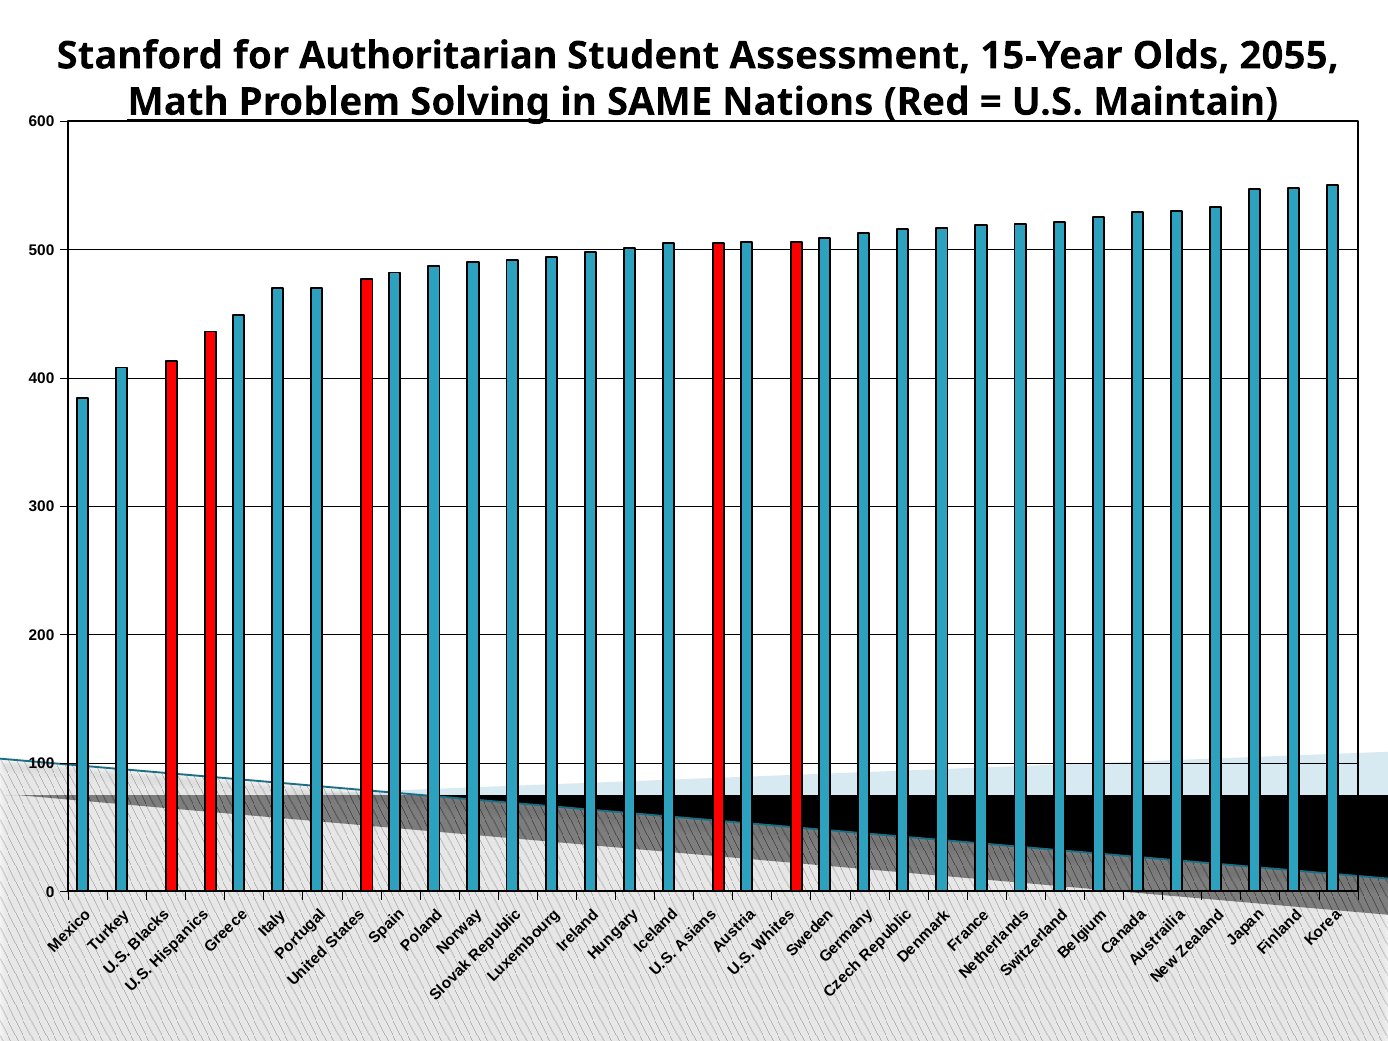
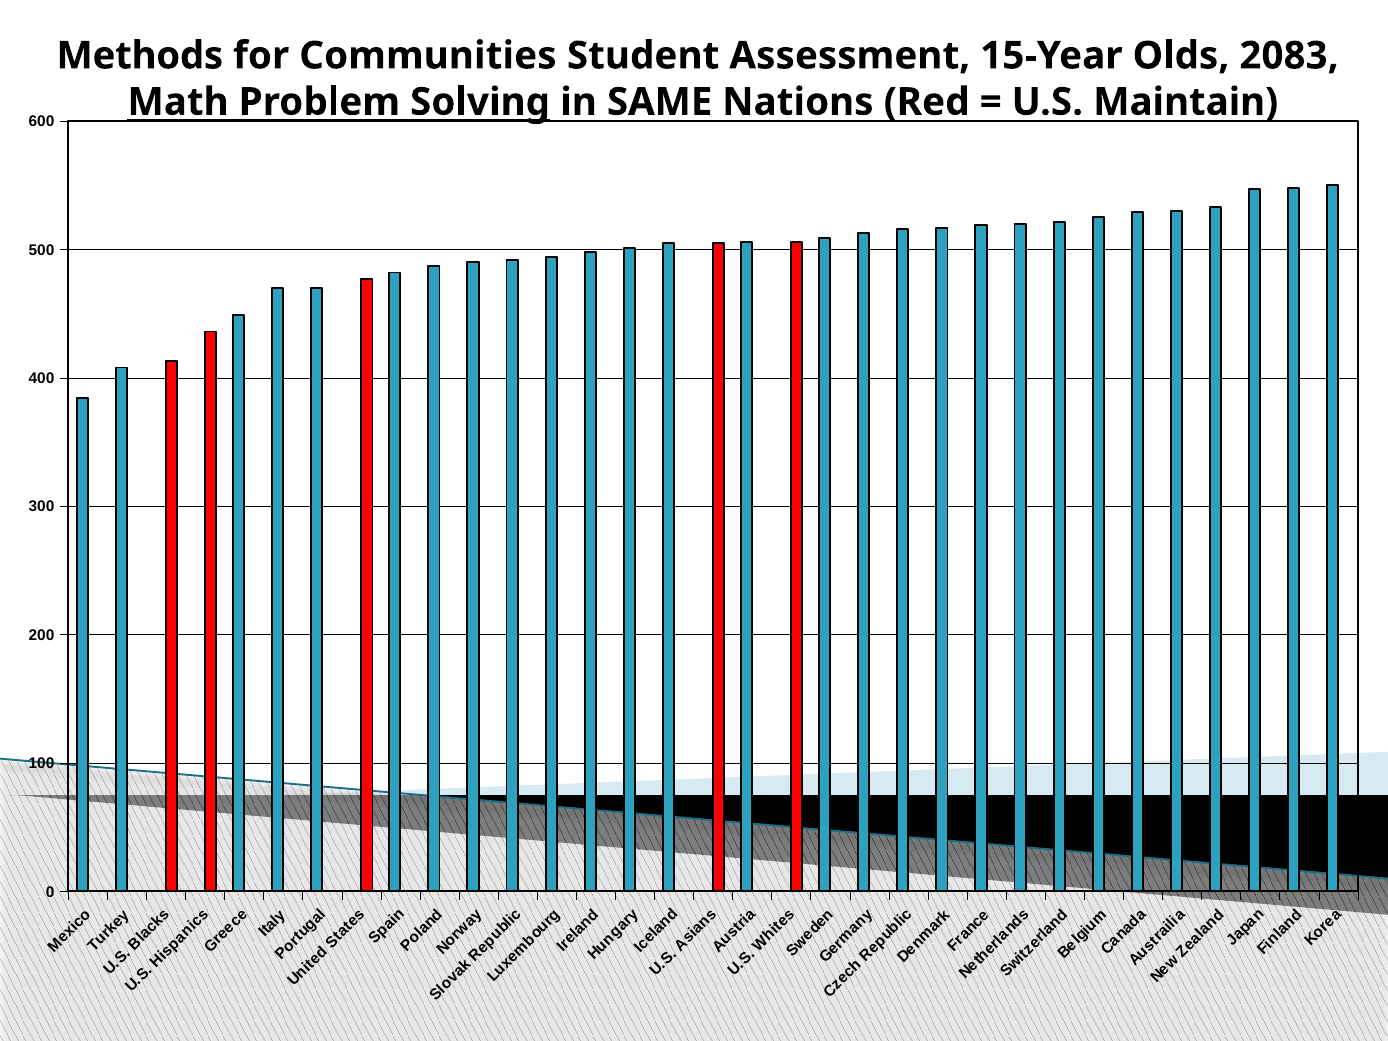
Stanford: Stanford -> Methods
Authoritarian: Authoritarian -> Communities
2055: 2055 -> 2083
